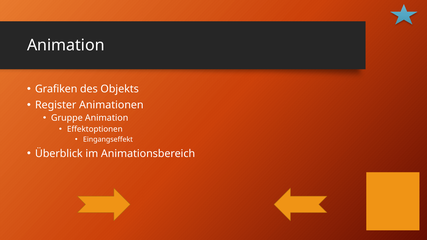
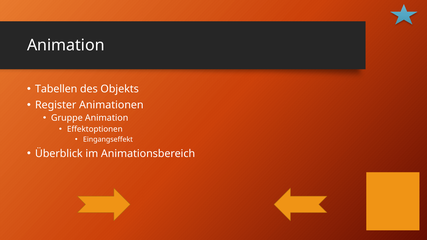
Grafiken: Grafiken -> Tabellen
